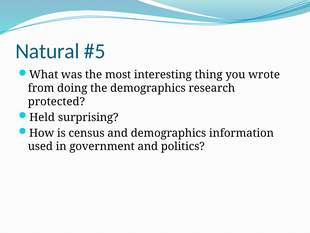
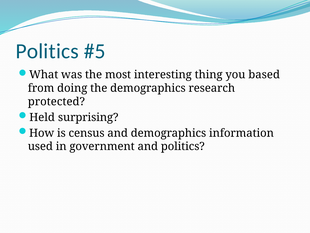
Natural at (47, 51): Natural -> Politics
wrote: wrote -> based
